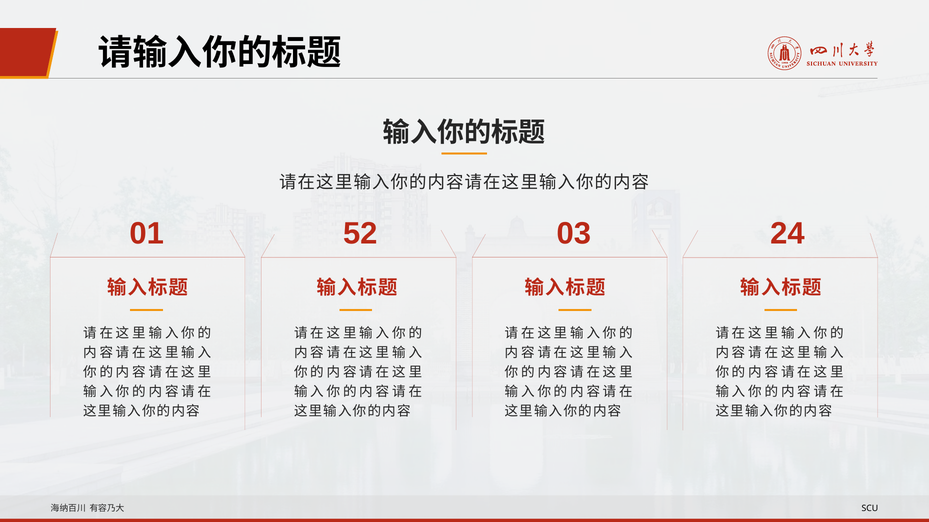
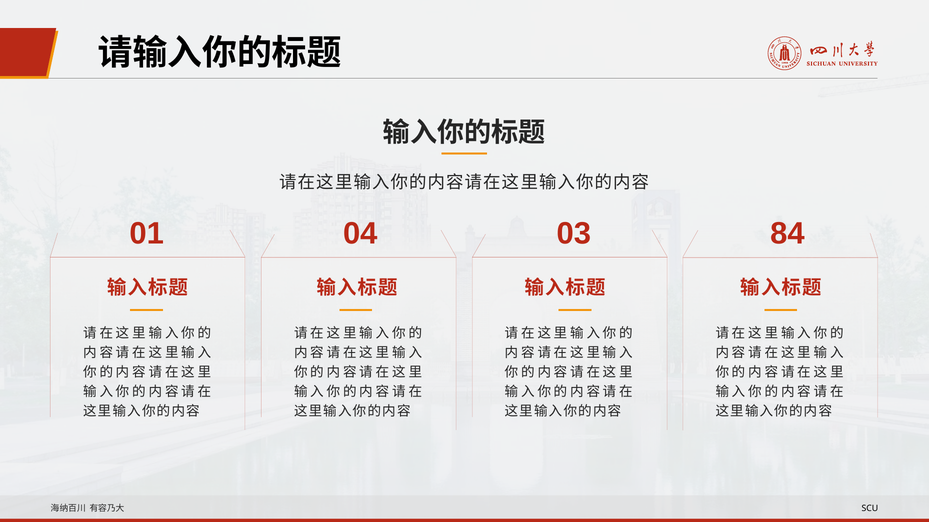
52: 52 -> 04
24: 24 -> 84
